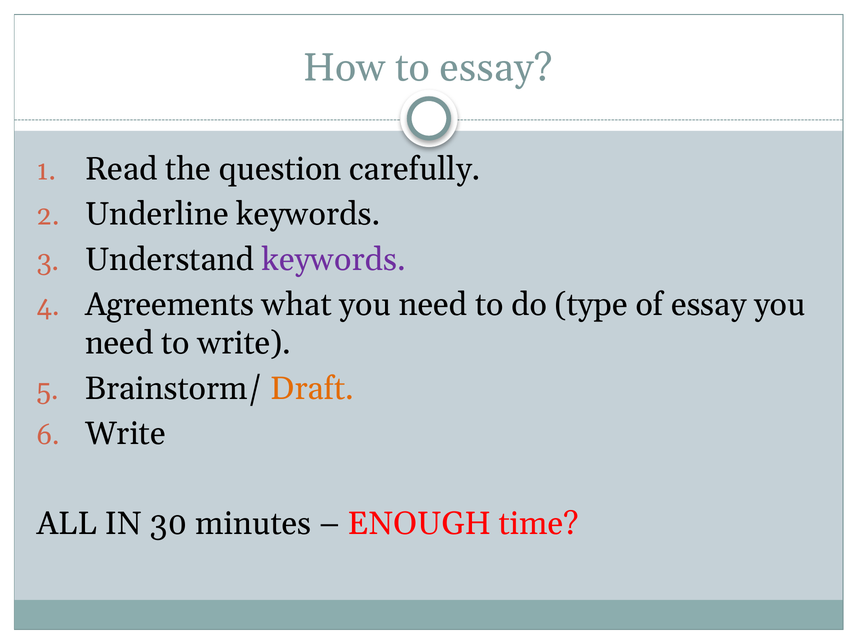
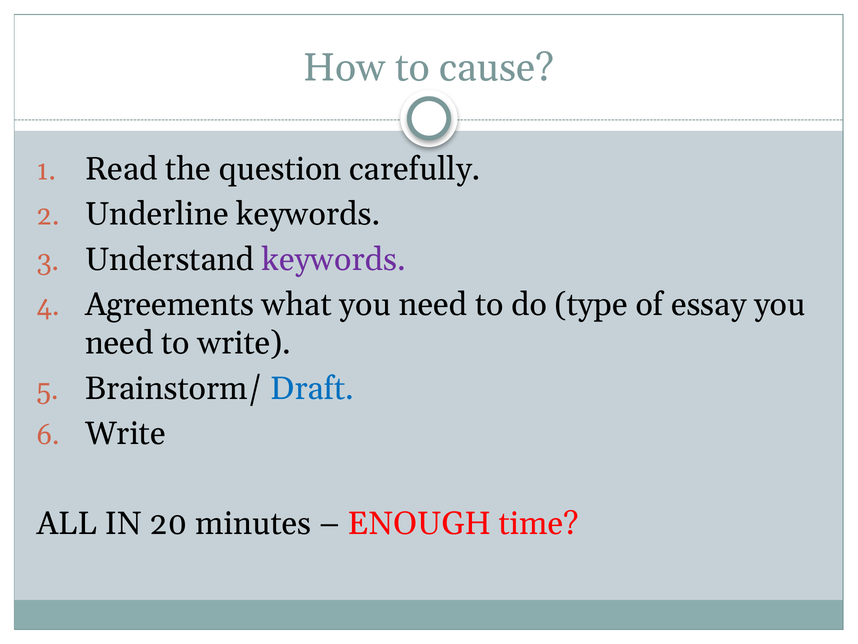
to essay: essay -> cause
Draft colour: orange -> blue
30: 30 -> 20
